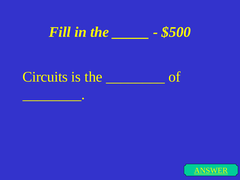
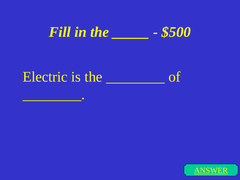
Circuits: Circuits -> Electric
